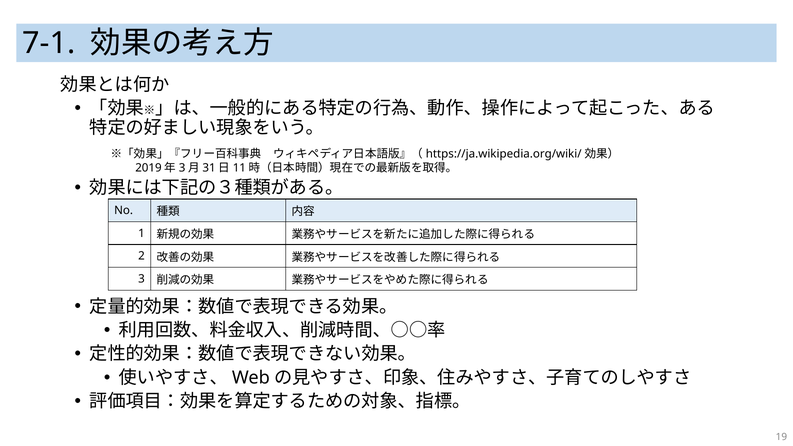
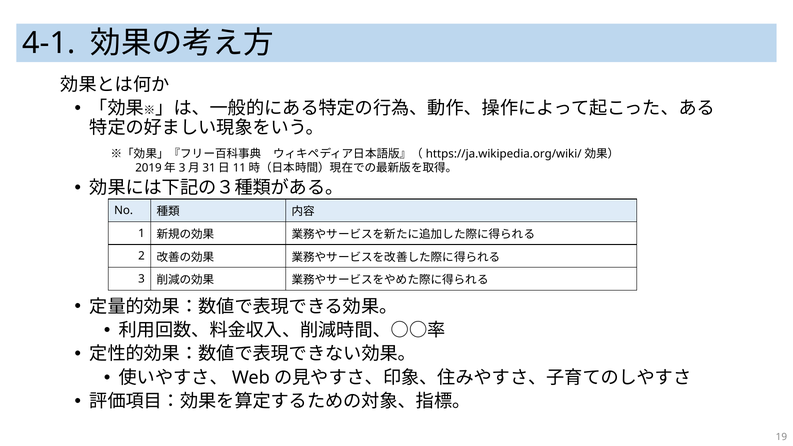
7-1: 7-1 -> 4-1
